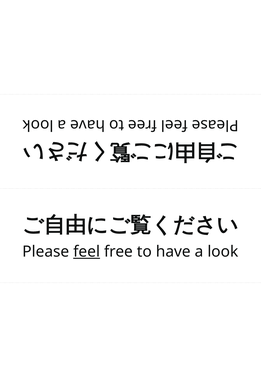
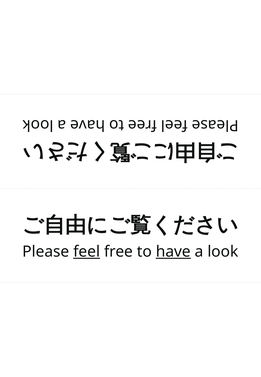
have underline: none -> present
